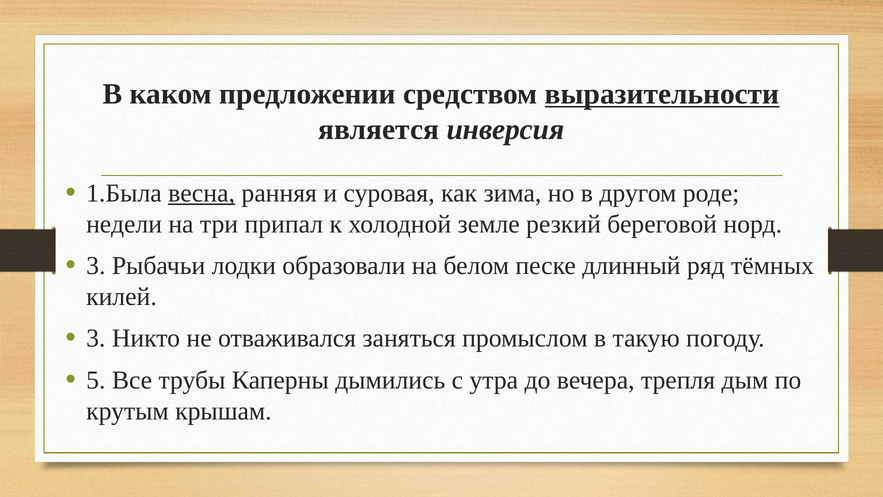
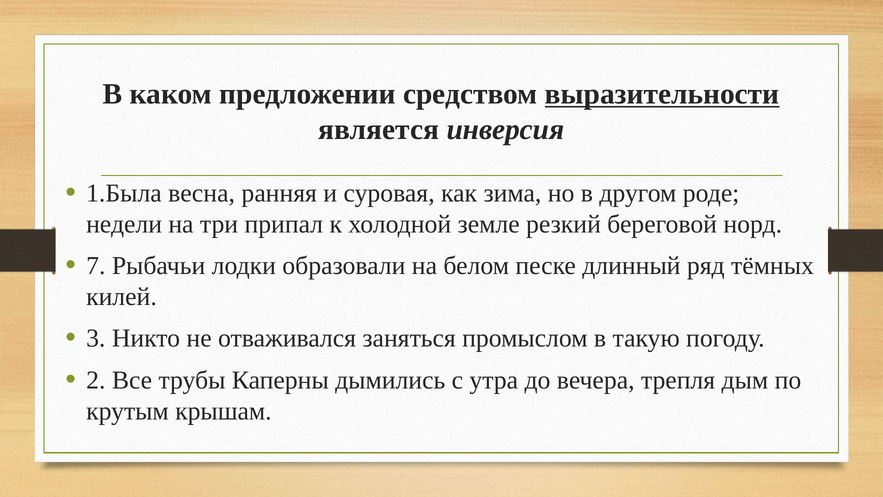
весна underline: present -> none
3 at (96, 266): 3 -> 7
5: 5 -> 2
